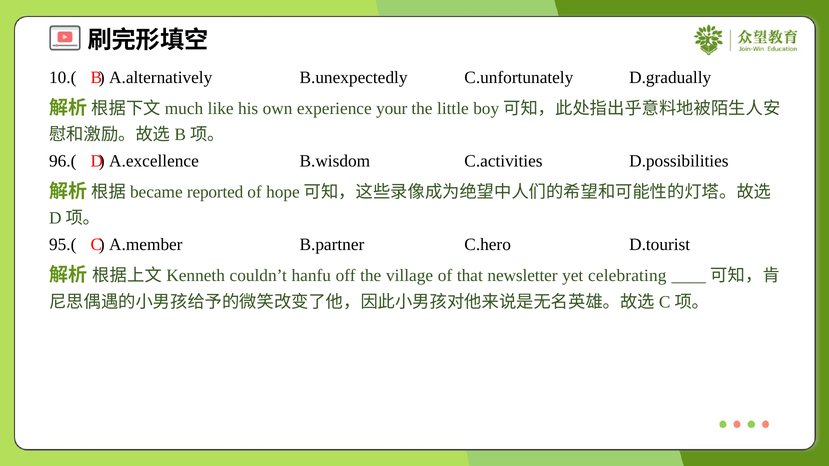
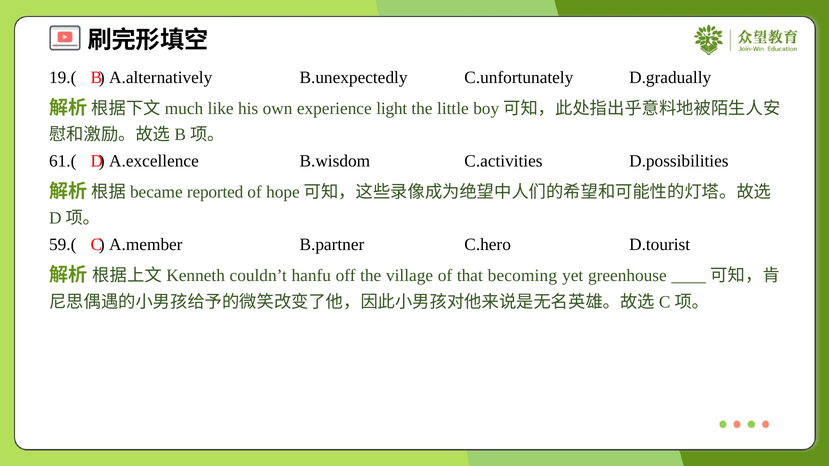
10.(: 10.( -> 19.(
your: your -> light
96.(: 96.( -> 61.(
95.(: 95.( -> 59.(
newsletter: newsletter -> becoming
celebrating: celebrating -> greenhouse
